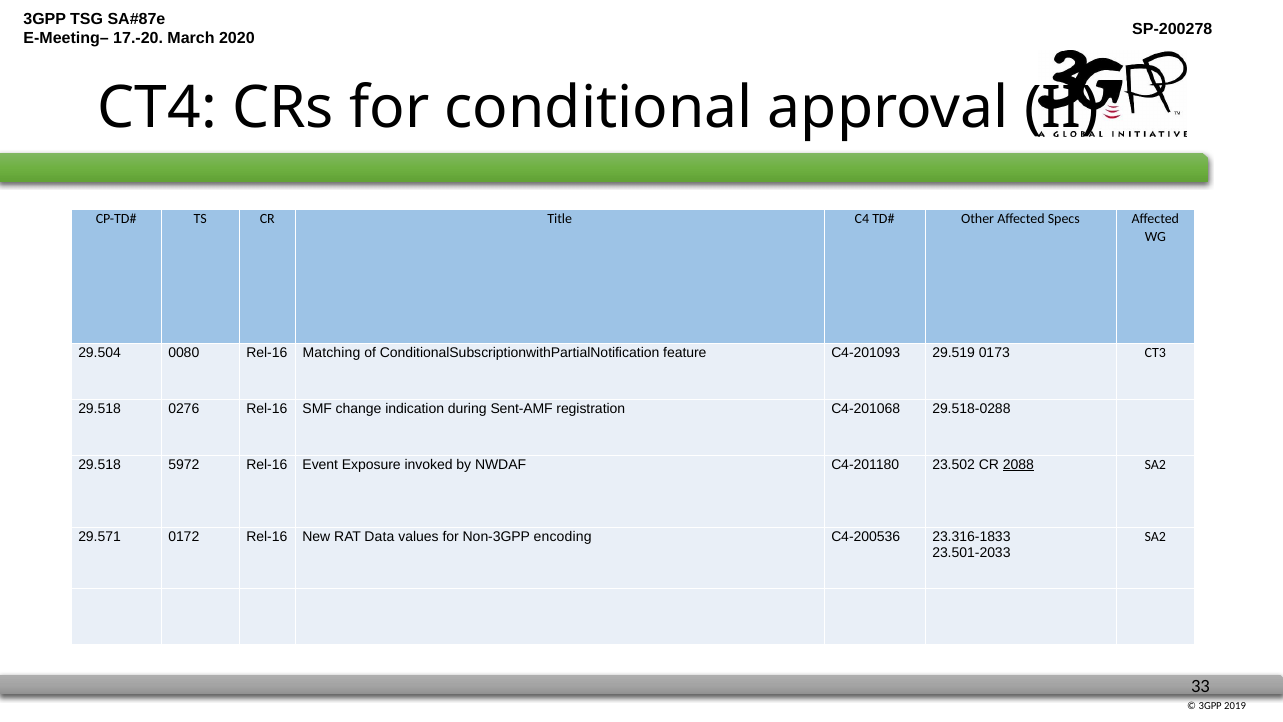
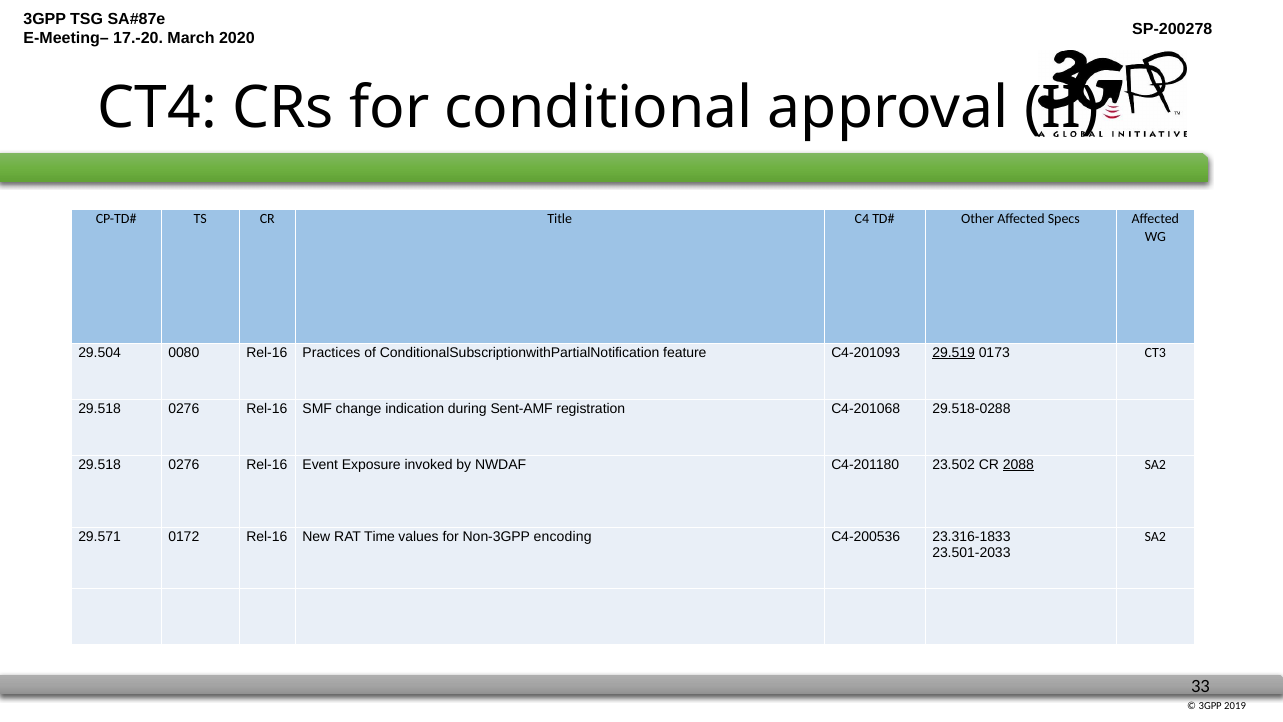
Matching: Matching -> Practices
29.519 underline: none -> present
5972 at (184, 464): 5972 -> 0276
Data: Data -> Time
